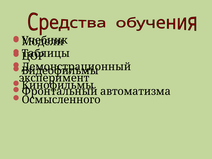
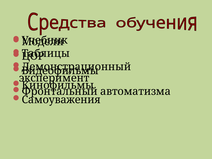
Осмысленного: Осмысленного -> Самоуважения
